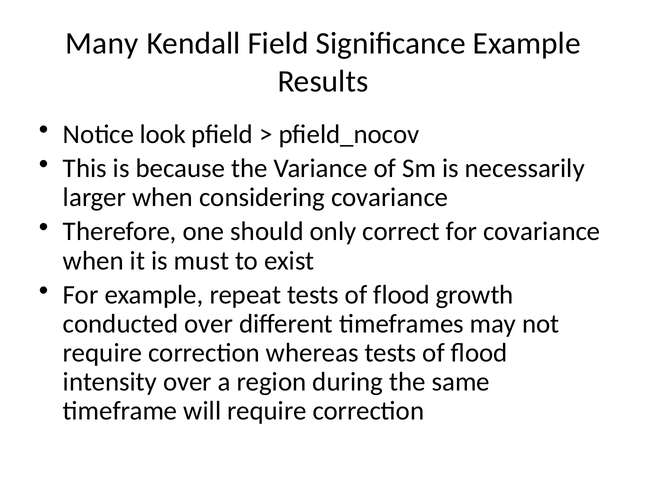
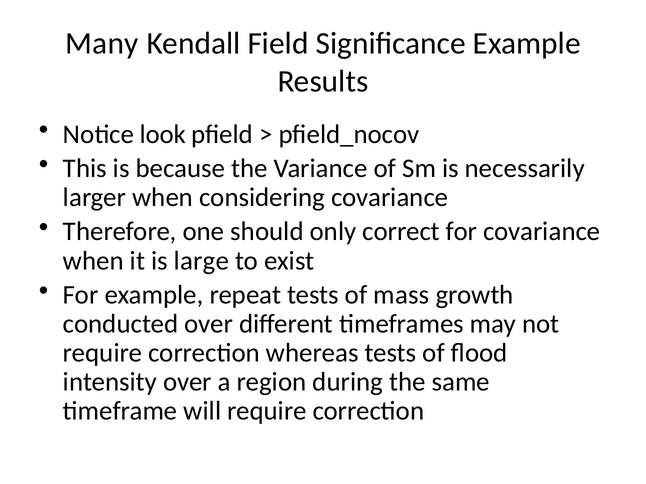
must: must -> large
repeat tests of flood: flood -> mass
